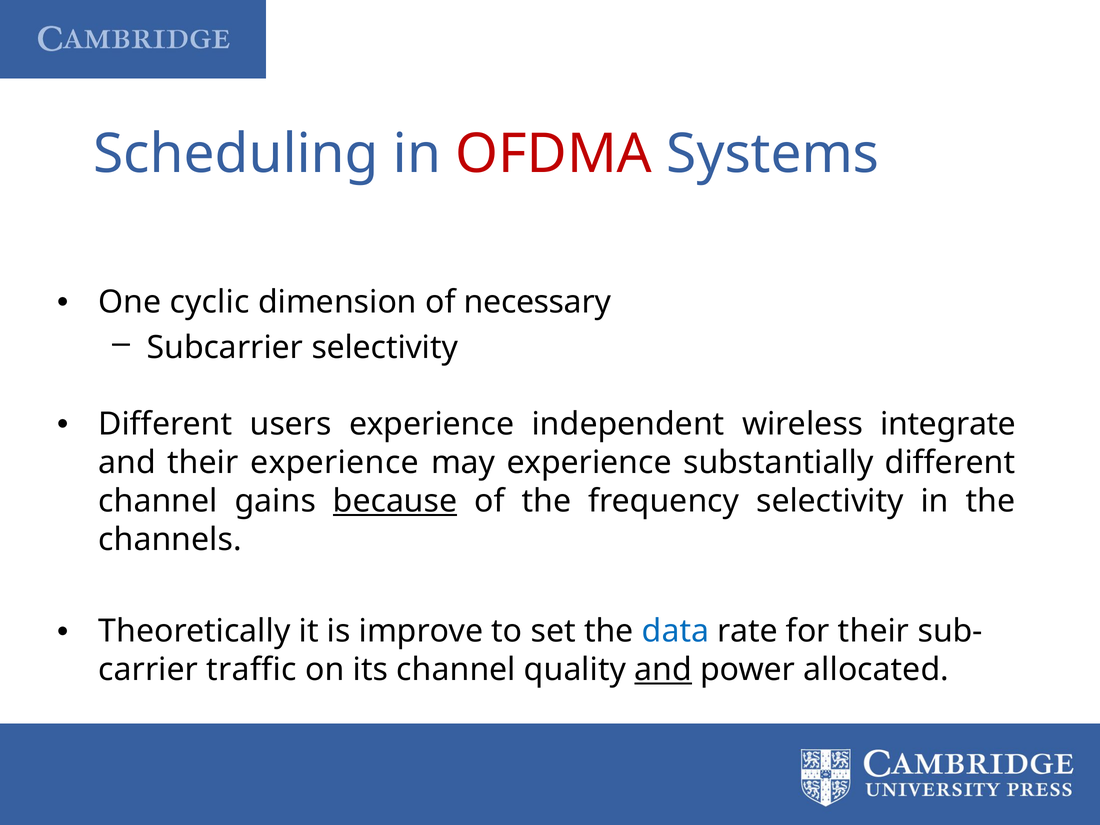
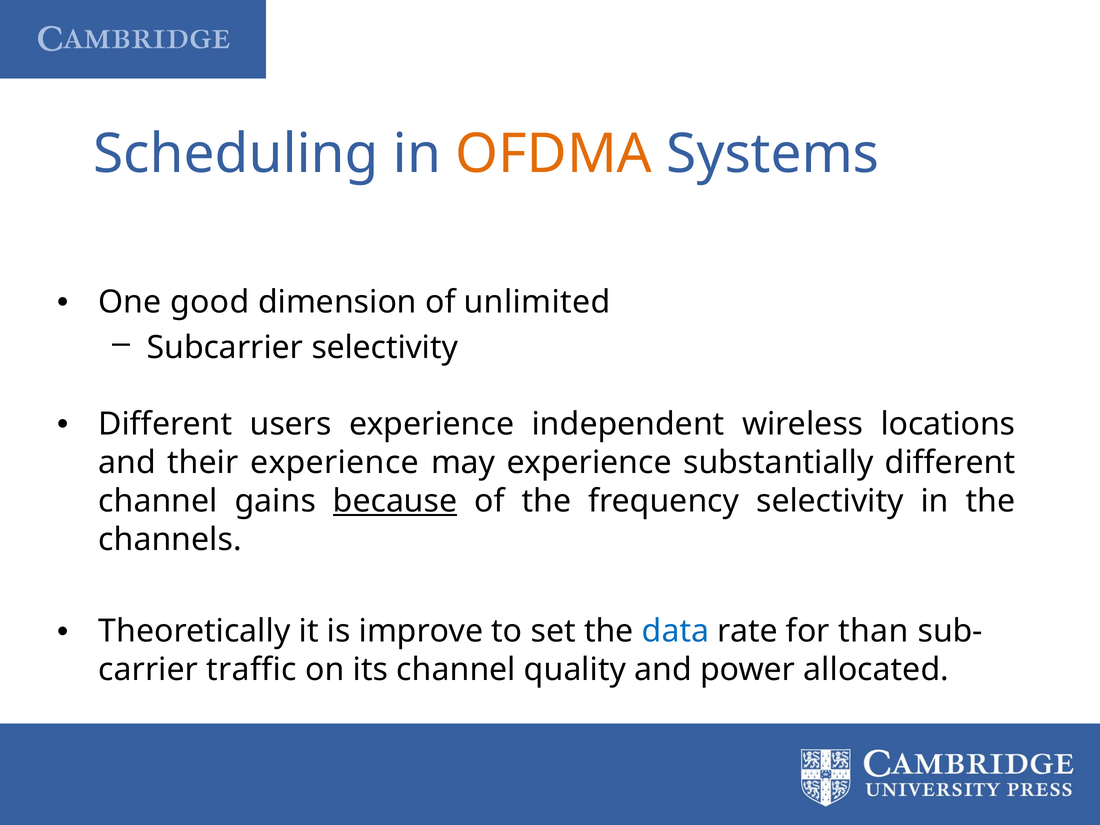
OFDMA colour: red -> orange
cyclic: cyclic -> good
necessary: necessary -> unlimited
integrate: integrate -> locations
for their: their -> than
and at (663, 670) underline: present -> none
